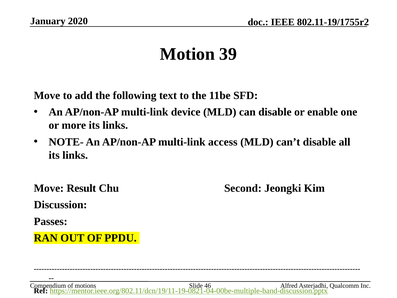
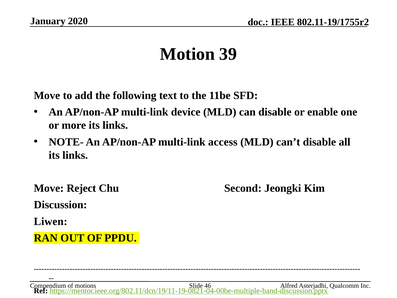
Result: Result -> Reject
Passes: Passes -> Liwen
